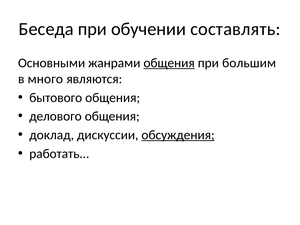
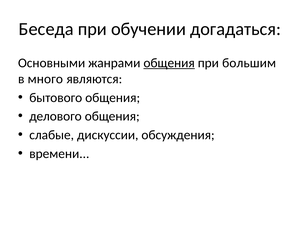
составлять: составлять -> догадаться
доклад: доклад -> слабые
обсуждения underline: present -> none
работать: работать -> времени
